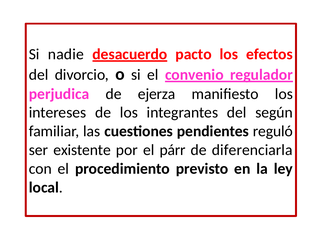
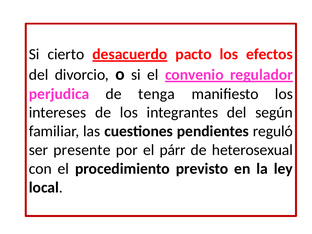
nadie: nadie -> cierto
ejerza: ejerza -> tenga
existente: existente -> presente
diferenciarla: diferenciarla -> heterosexual
